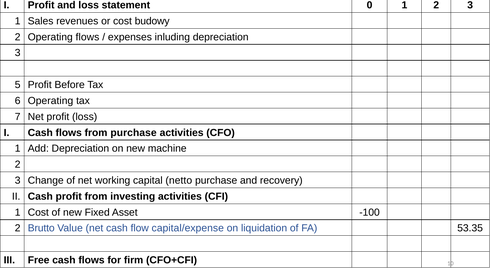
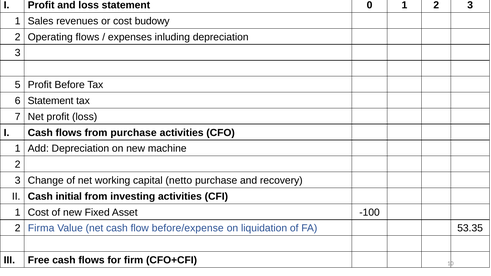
6 Operating: Operating -> Statement
Cash profit: profit -> initial
Brutto: Brutto -> Firma
capital/expense: capital/expense -> before/expense
